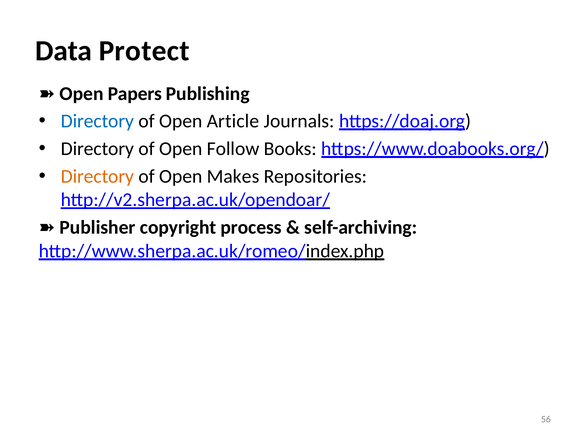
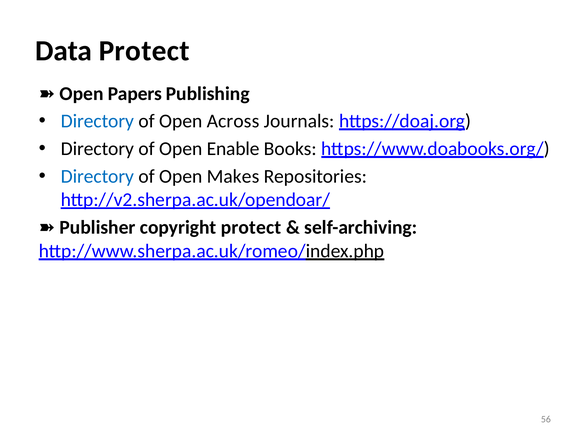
Article: Article -> Across
Follow: Follow -> Enable
Directory at (97, 177) colour: orange -> blue
copyright process: process -> protect
